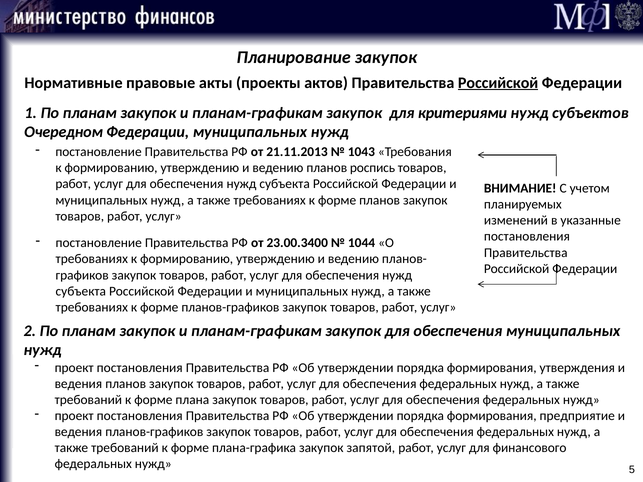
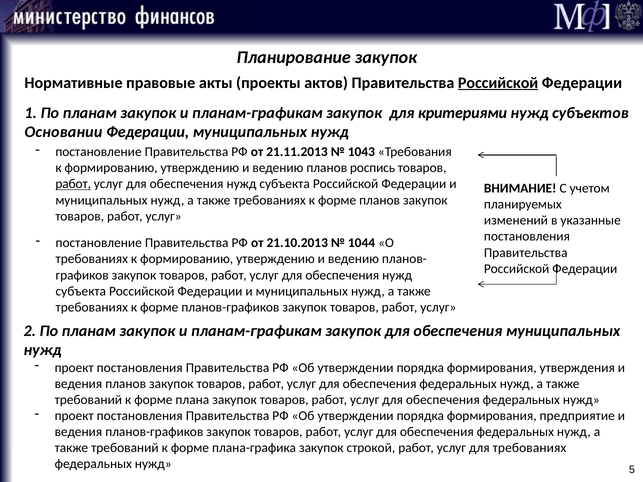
Очередном: Очередном -> Основании
работ at (73, 184) underline: none -> present
23.00.3400: 23.00.3400 -> 21.10.2013
запятой: запятой -> строкой
для финансового: финансового -> требованиях
